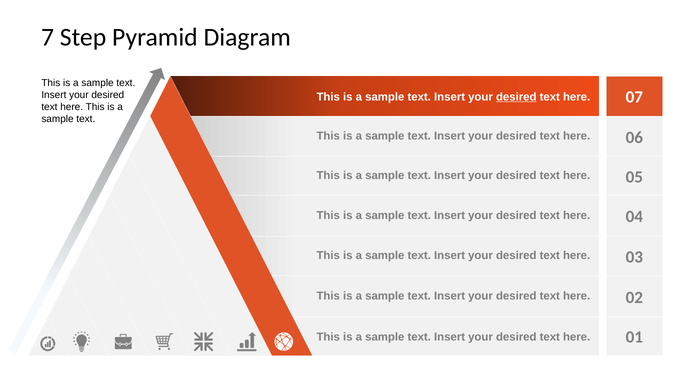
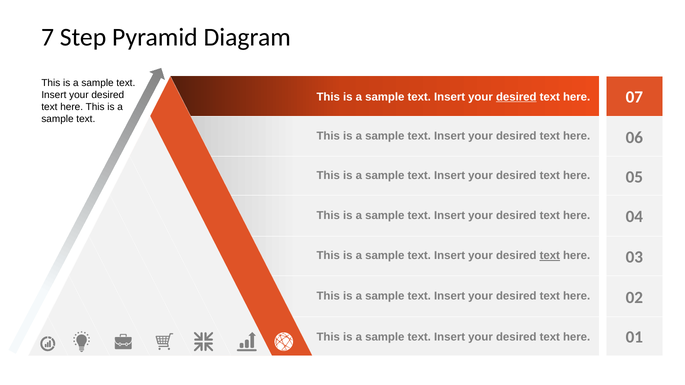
text at (550, 256) underline: none -> present
